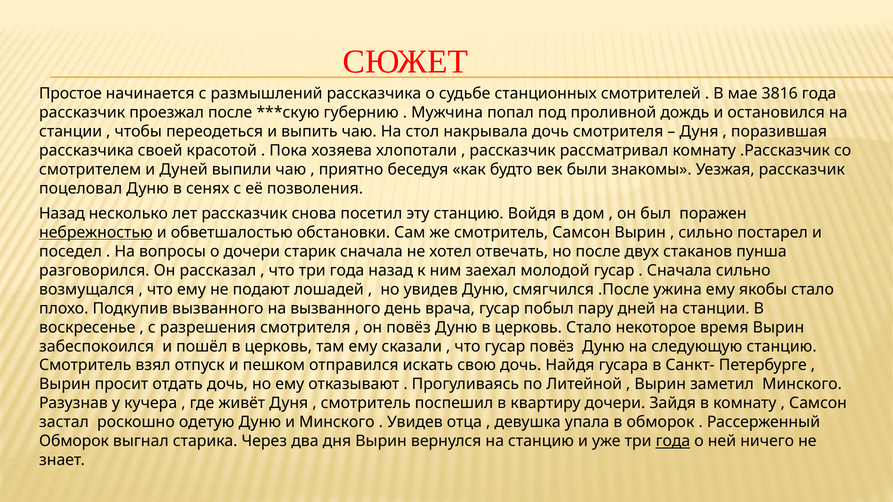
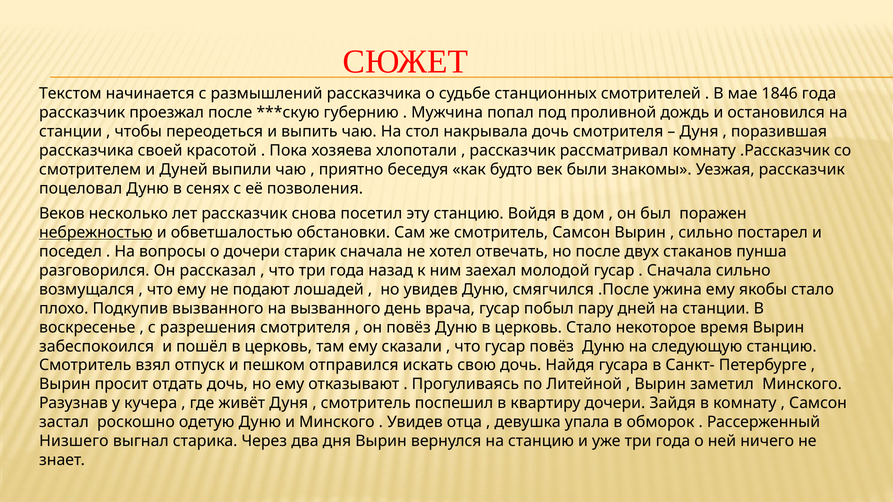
Простое: Простое -> Текстом
3816: 3816 -> 1846
Назад at (62, 214): Назад -> Веков
Обморок at (74, 441): Обморок -> Низшего
года at (673, 441) underline: present -> none
